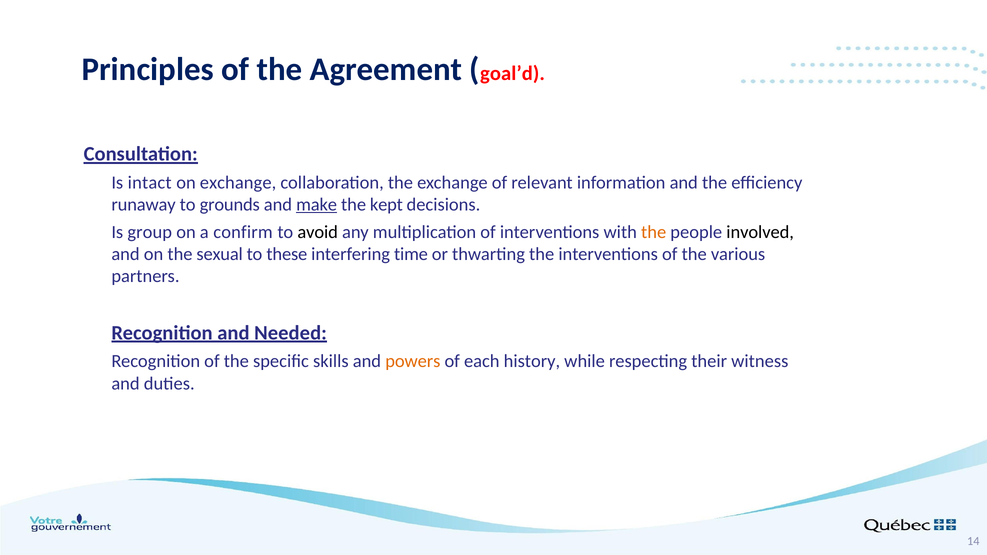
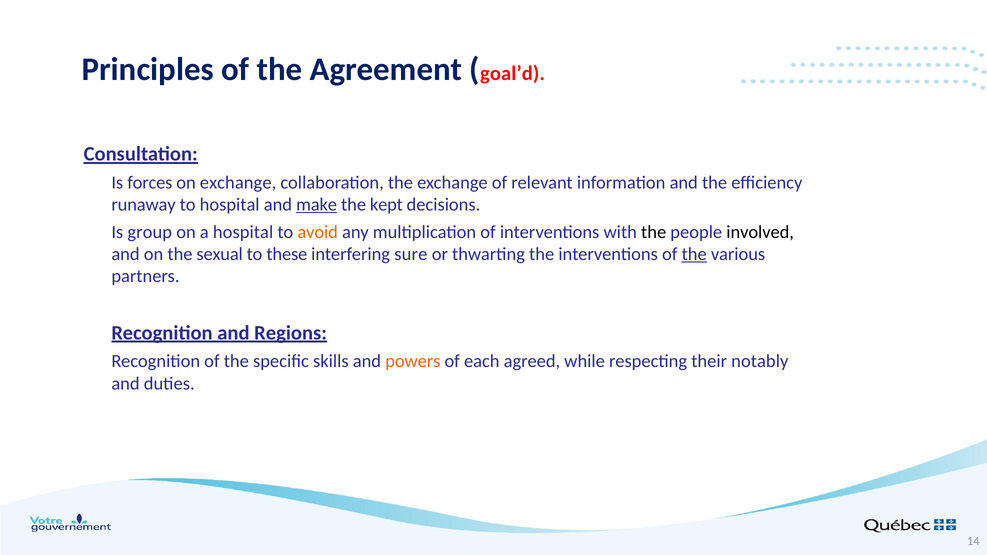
intact: intact -> forces
to grounds: grounds -> hospital
a confirm: confirm -> hospital
avoid colour: black -> orange
the at (654, 232) colour: orange -> black
time: time -> sure
the at (694, 254) underline: none -> present
Needed: Needed -> Regions
history: history -> agreed
witness: witness -> notably
